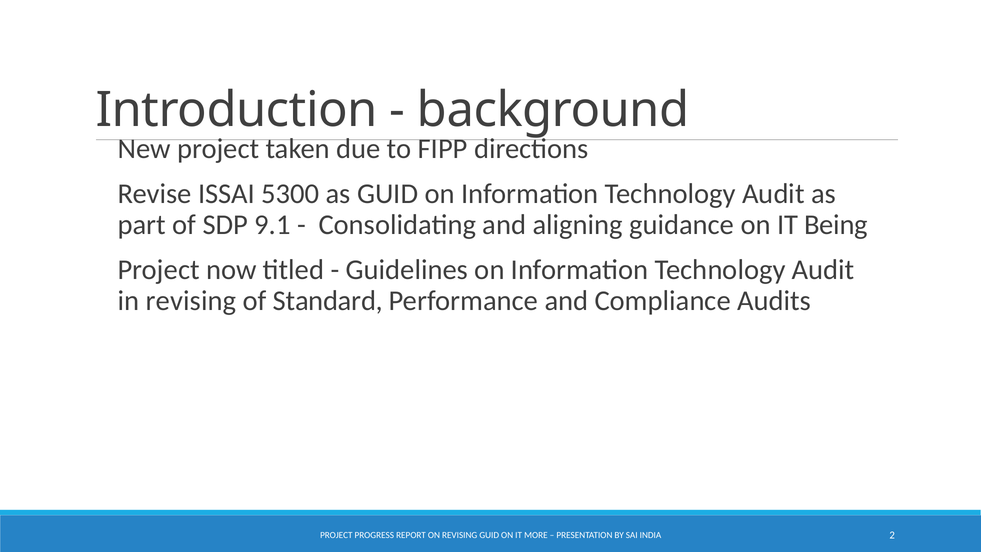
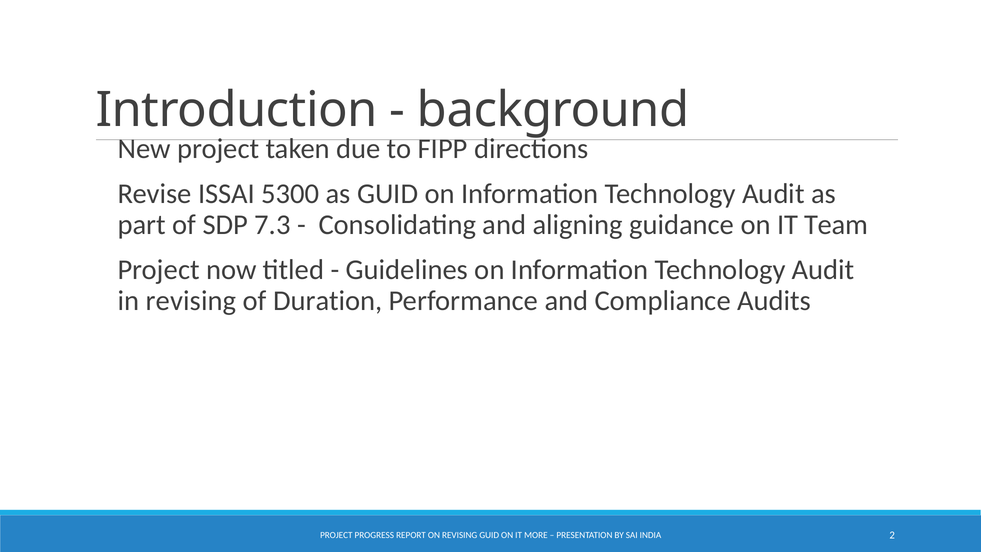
9.1: 9.1 -> 7.3
Being: Being -> Team
Standard: Standard -> Duration
